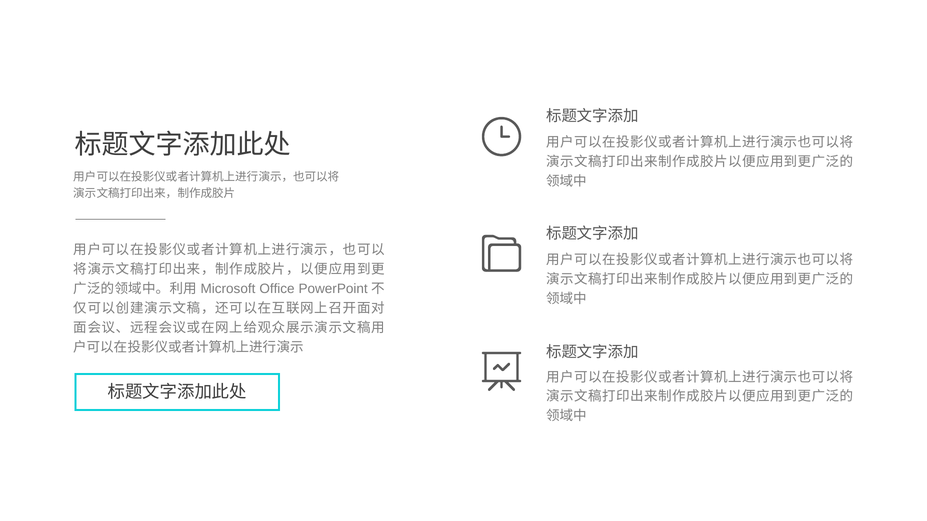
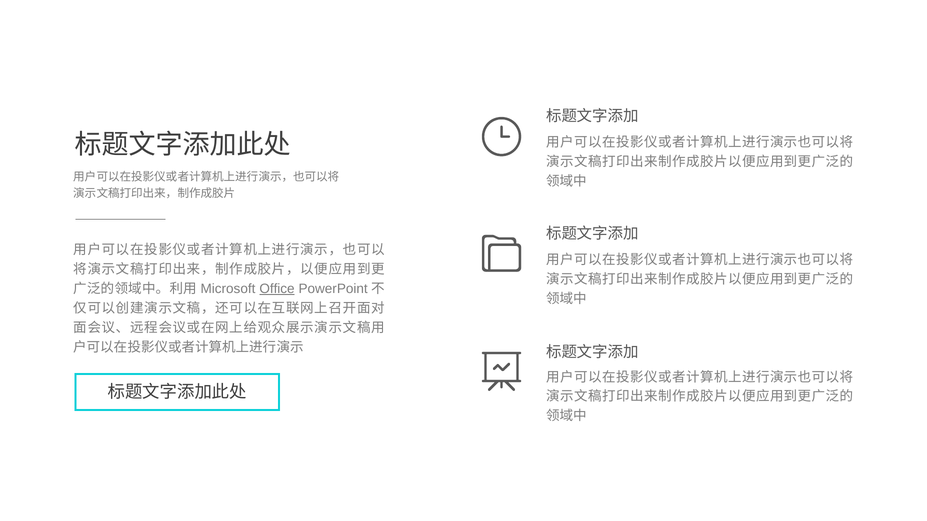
Office underline: none -> present
